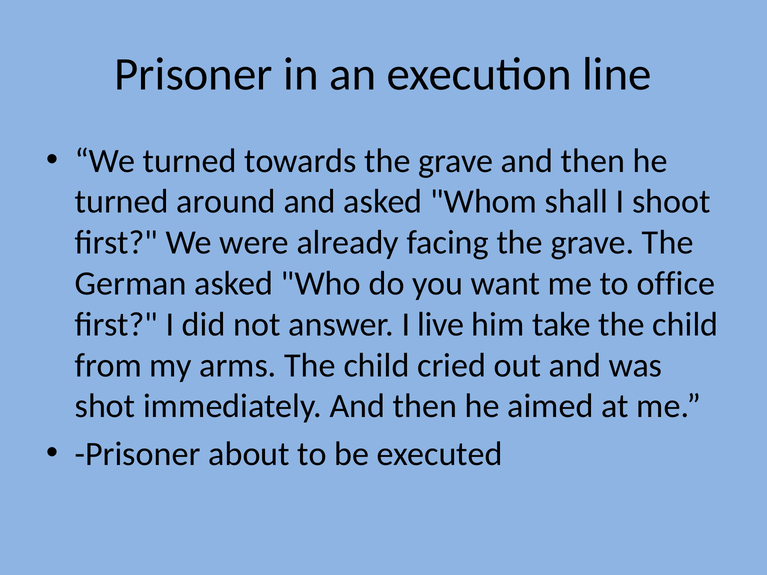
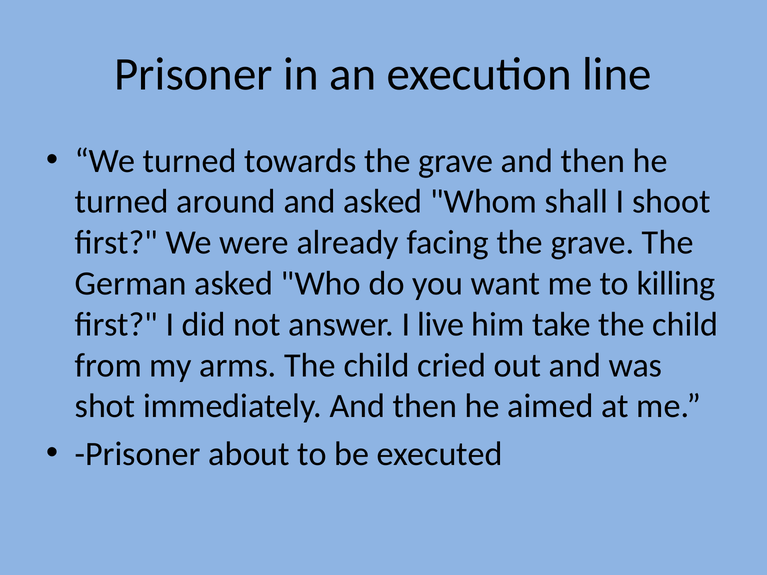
office: office -> killing
